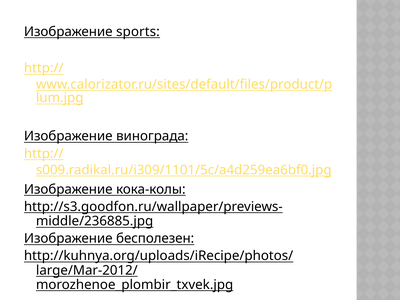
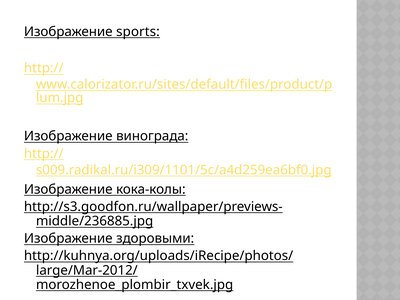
бесполезен: бесполезен -> здоровыми
